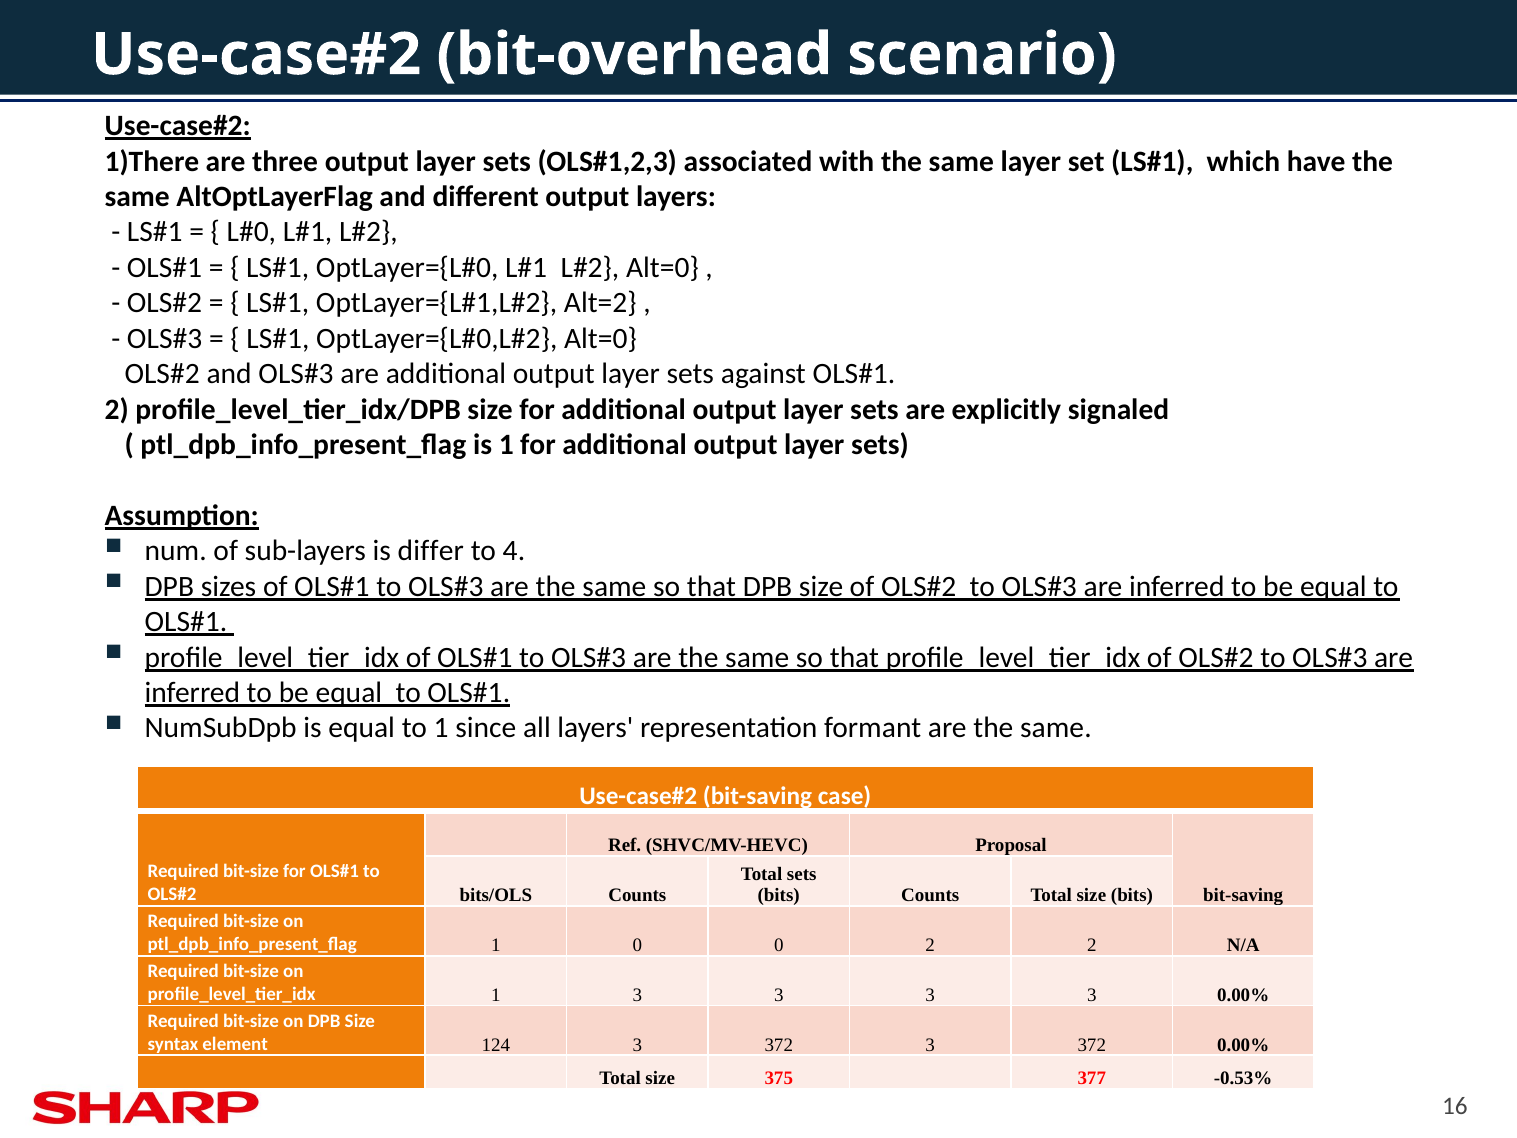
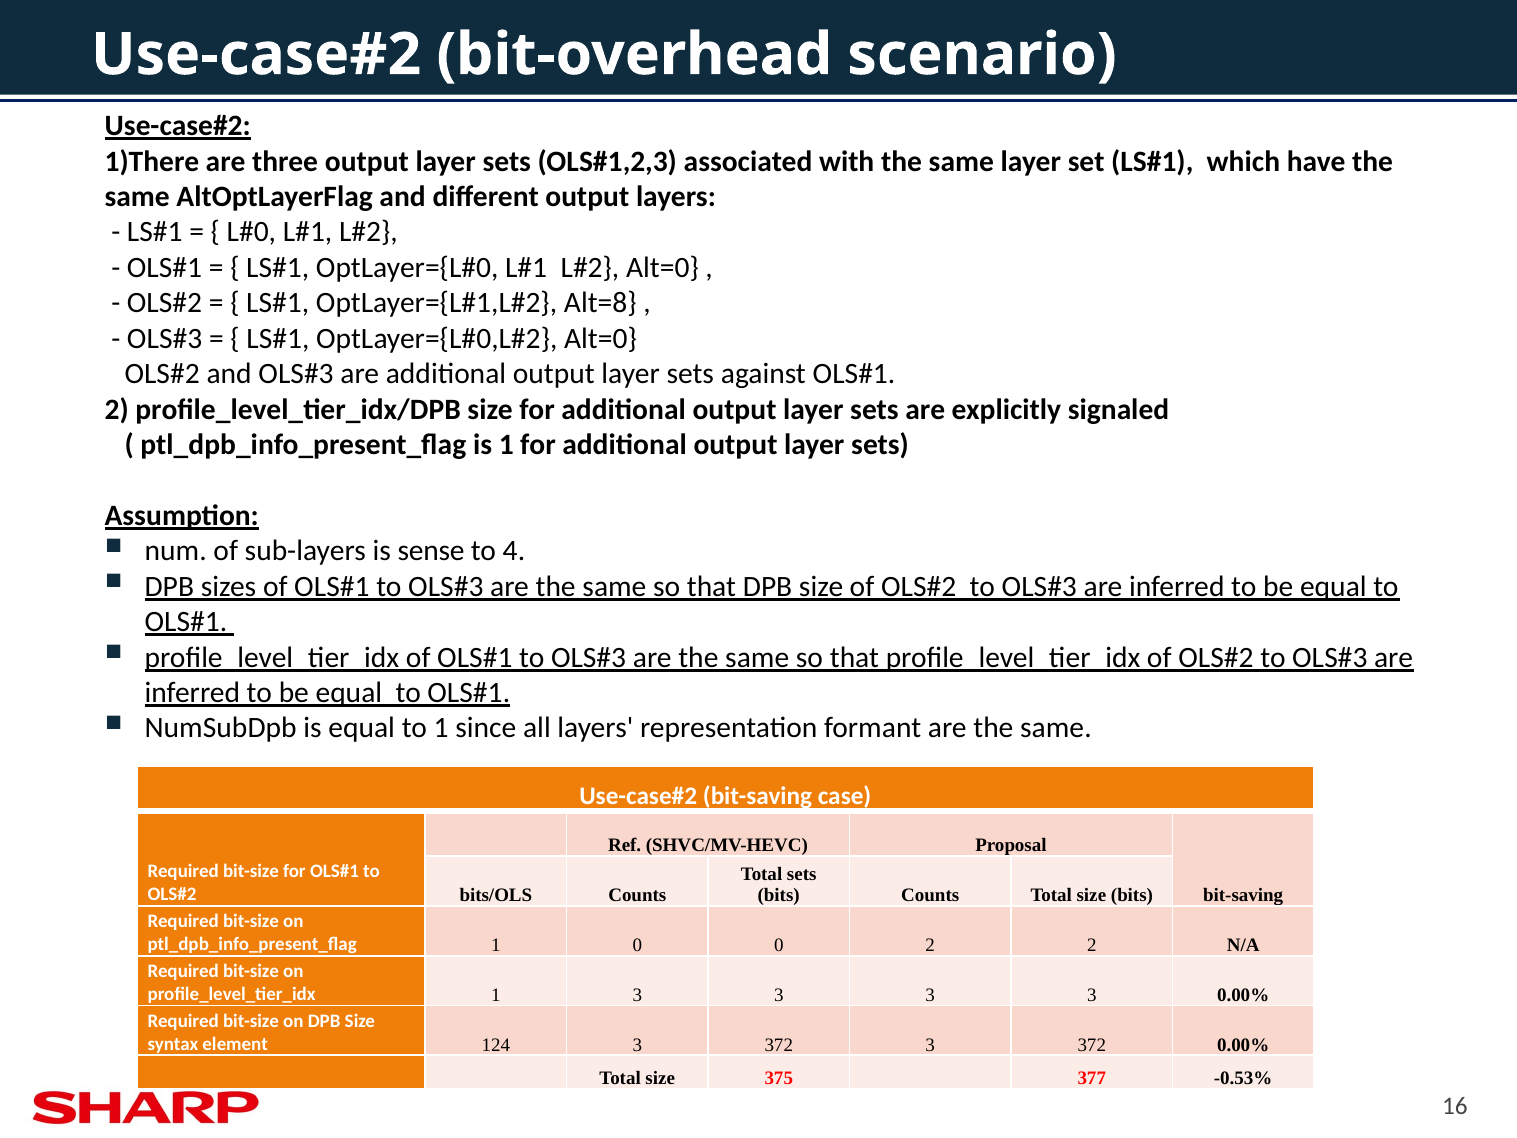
Alt=2: Alt=2 -> Alt=8
differ: differ -> sense
